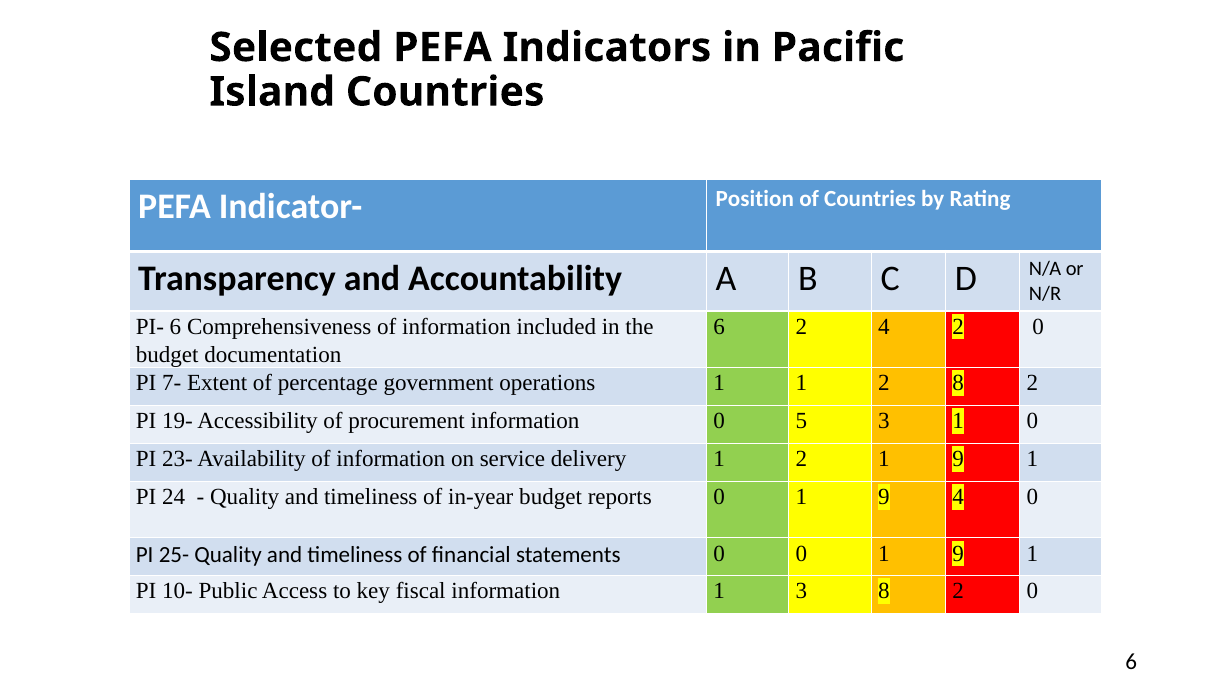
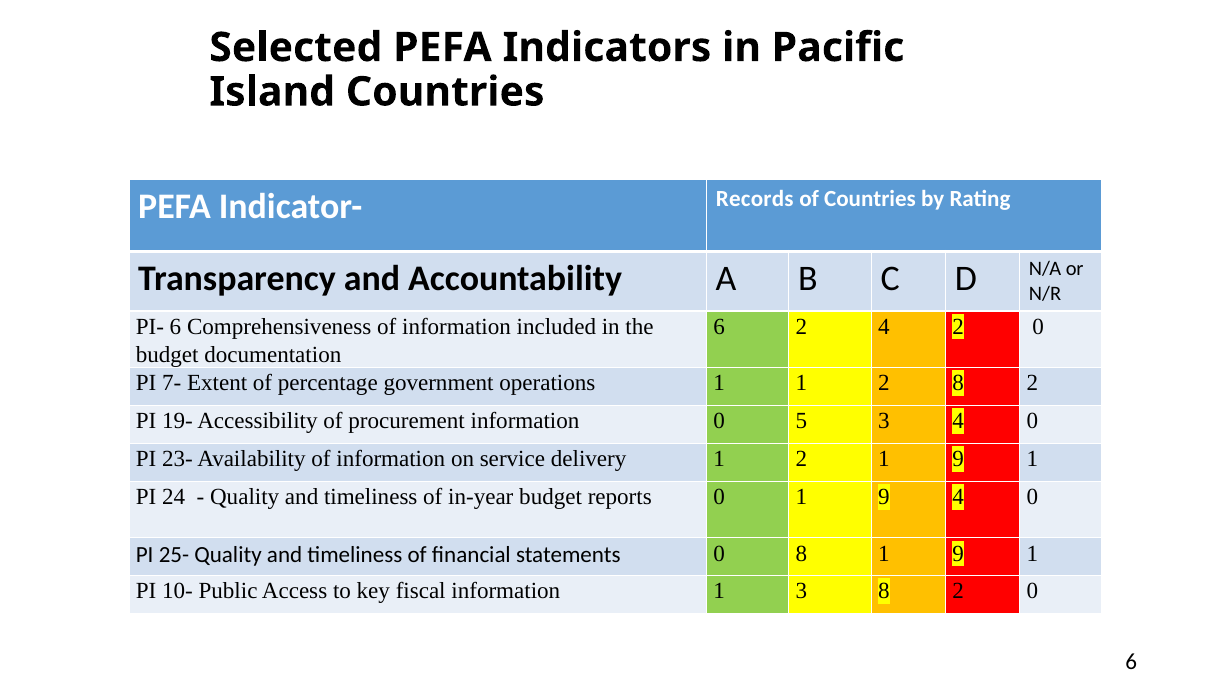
Position: Position -> Records
3 1: 1 -> 4
0 0: 0 -> 8
